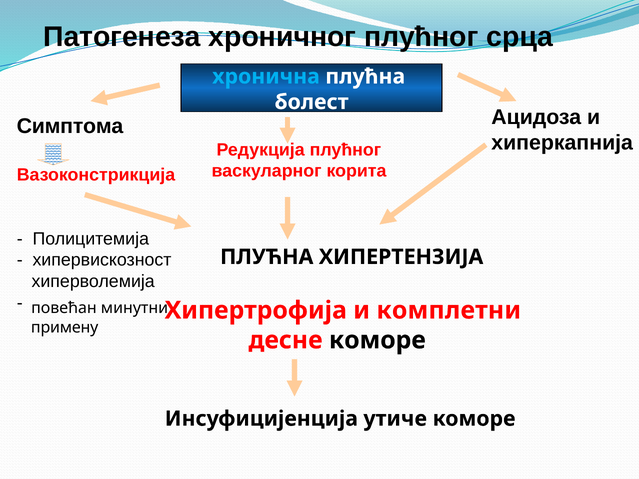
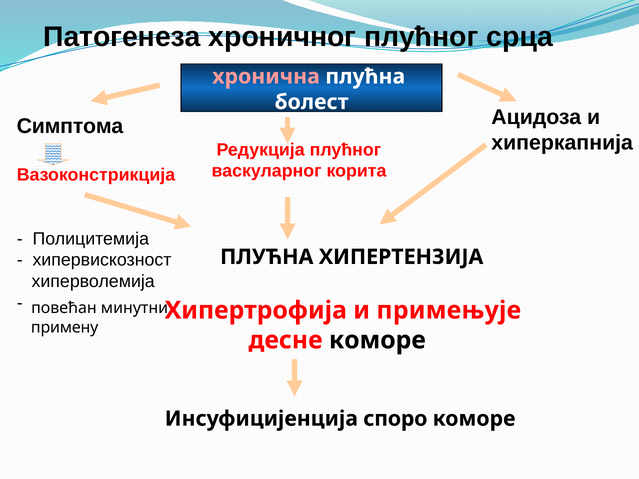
хронична colour: light blue -> pink
комплетни: комплетни -> примењује
утиче: утиче -> споро
